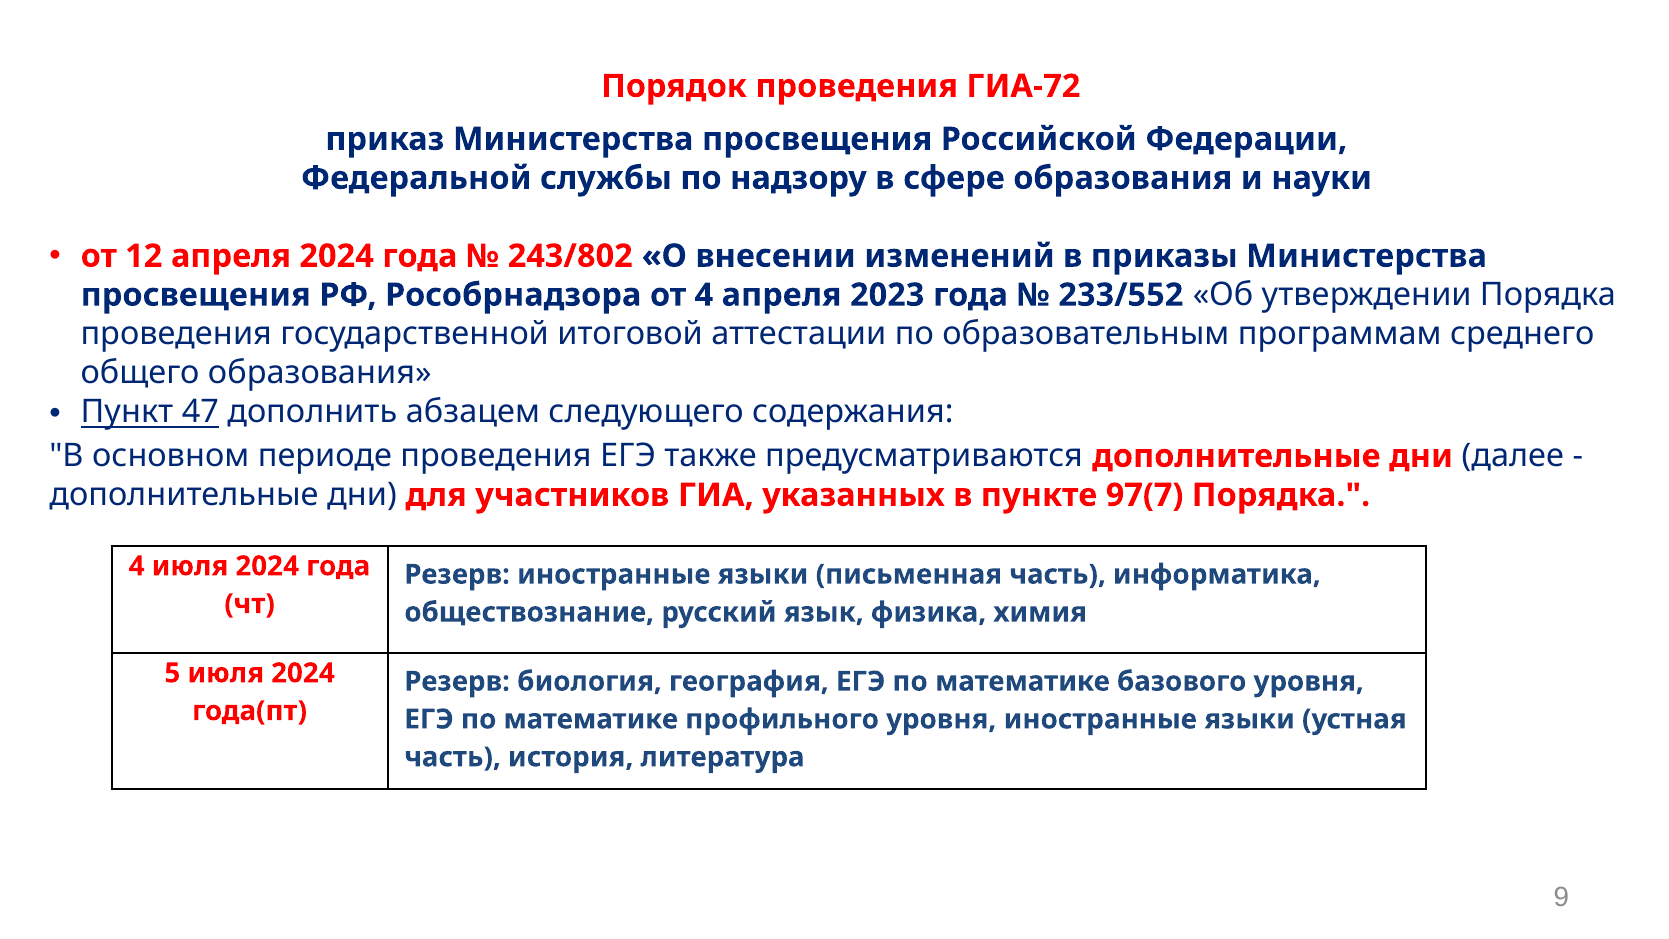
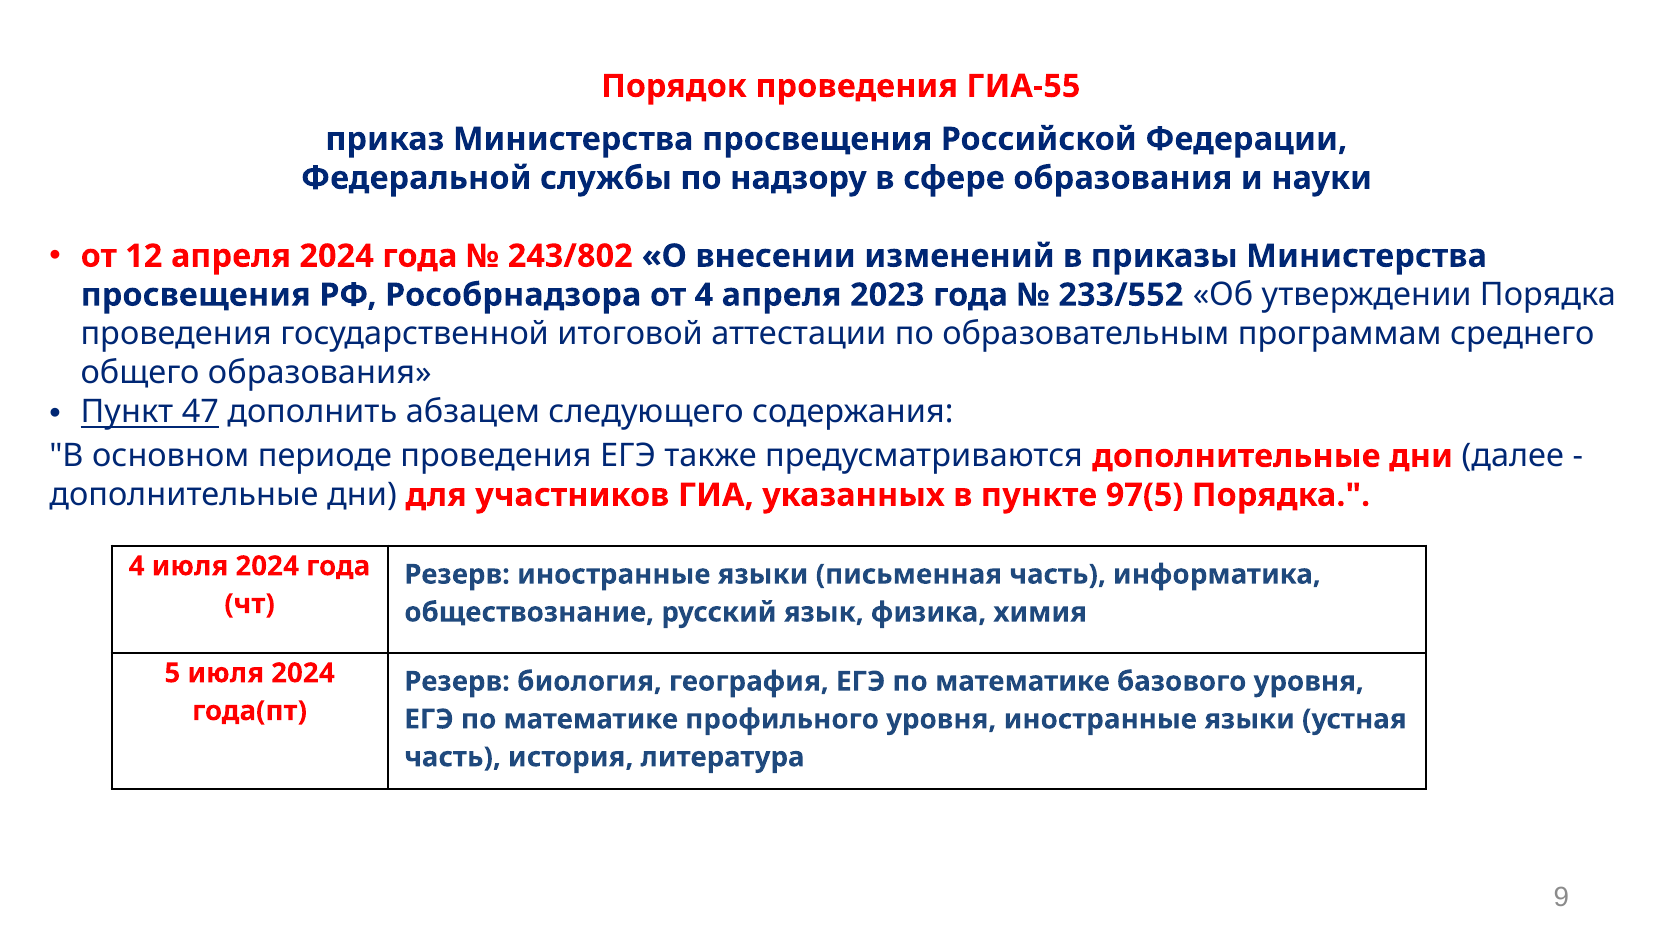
ГИА-72: ГИА-72 -> ГИА-55
97(7: 97(7 -> 97(5
